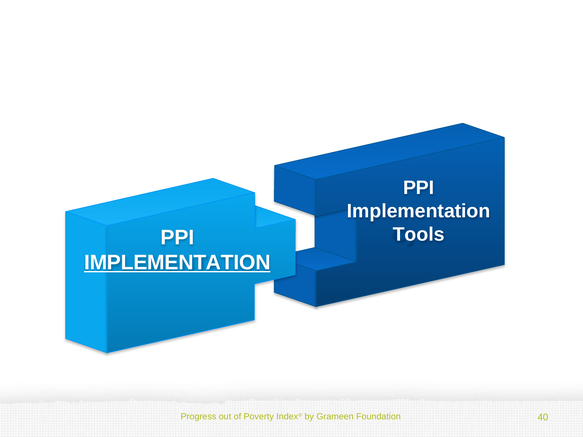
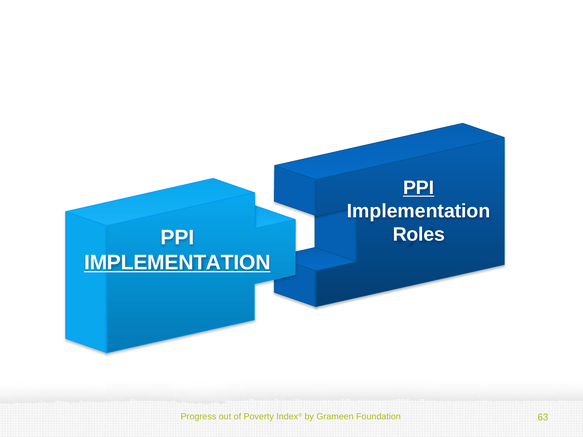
PPI at (419, 188) underline: none -> present
Tools: Tools -> Roles
40: 40 -> 63
